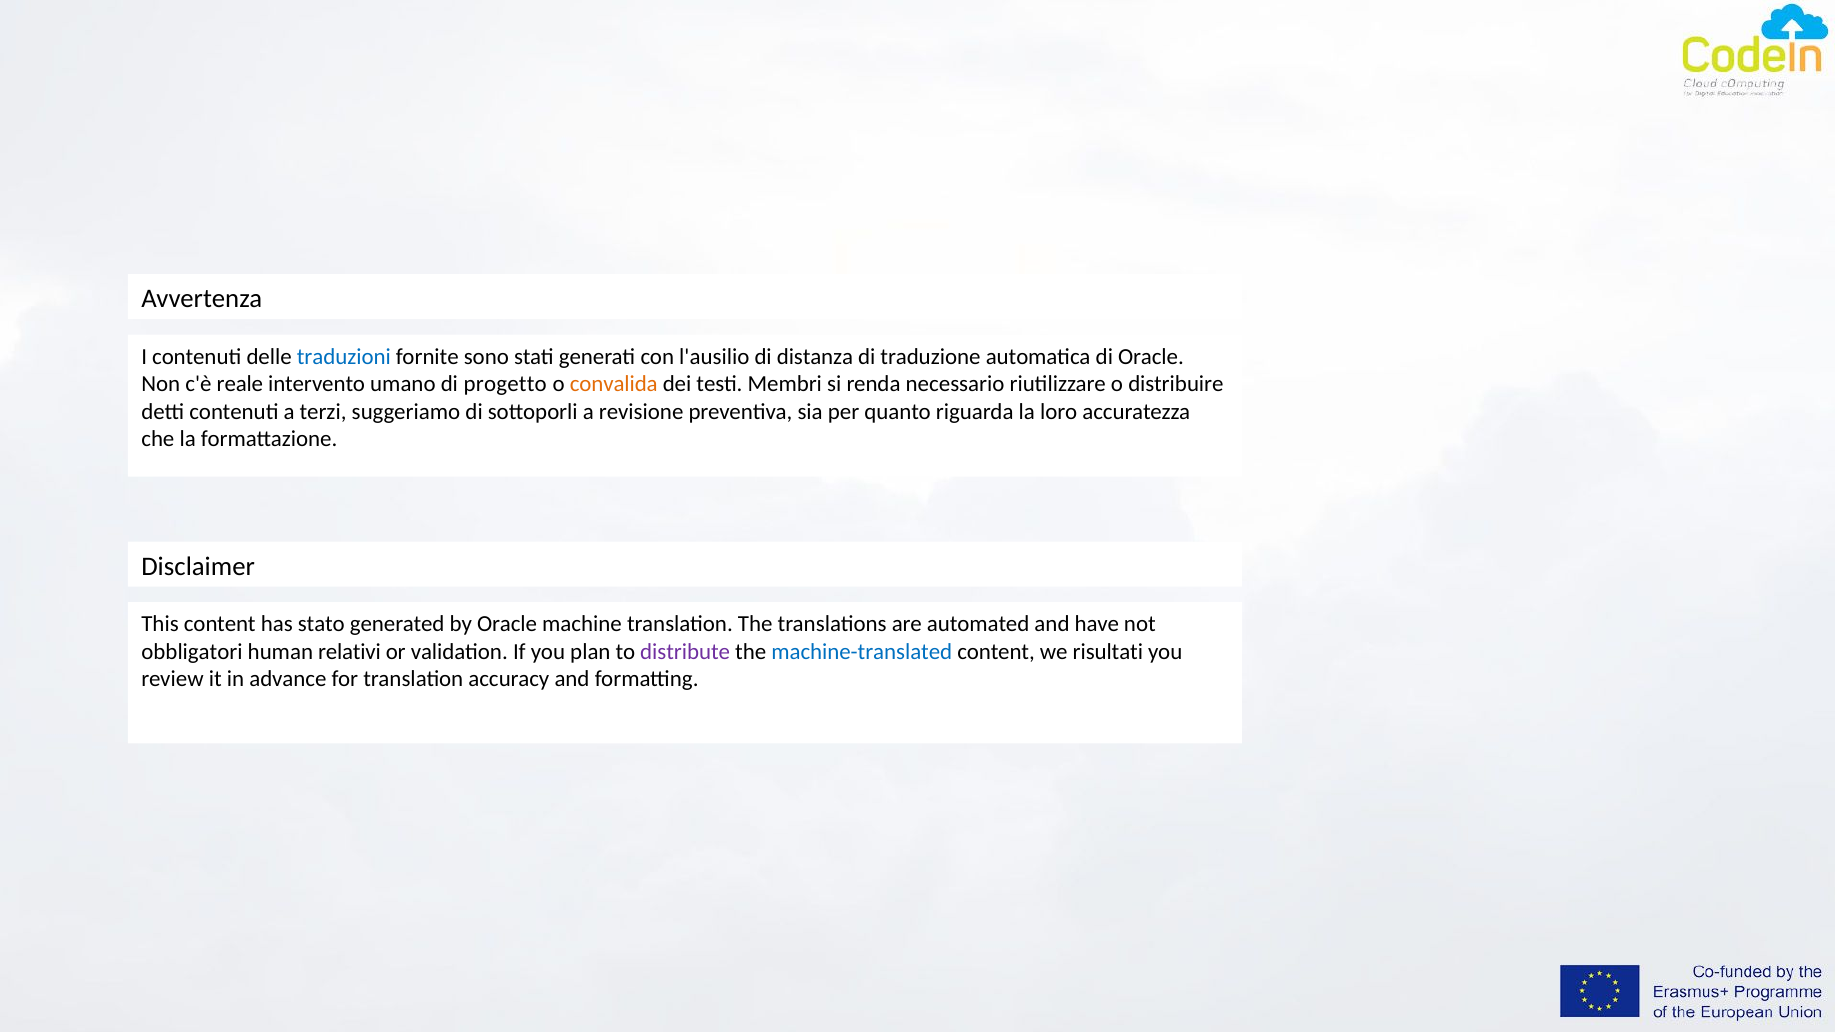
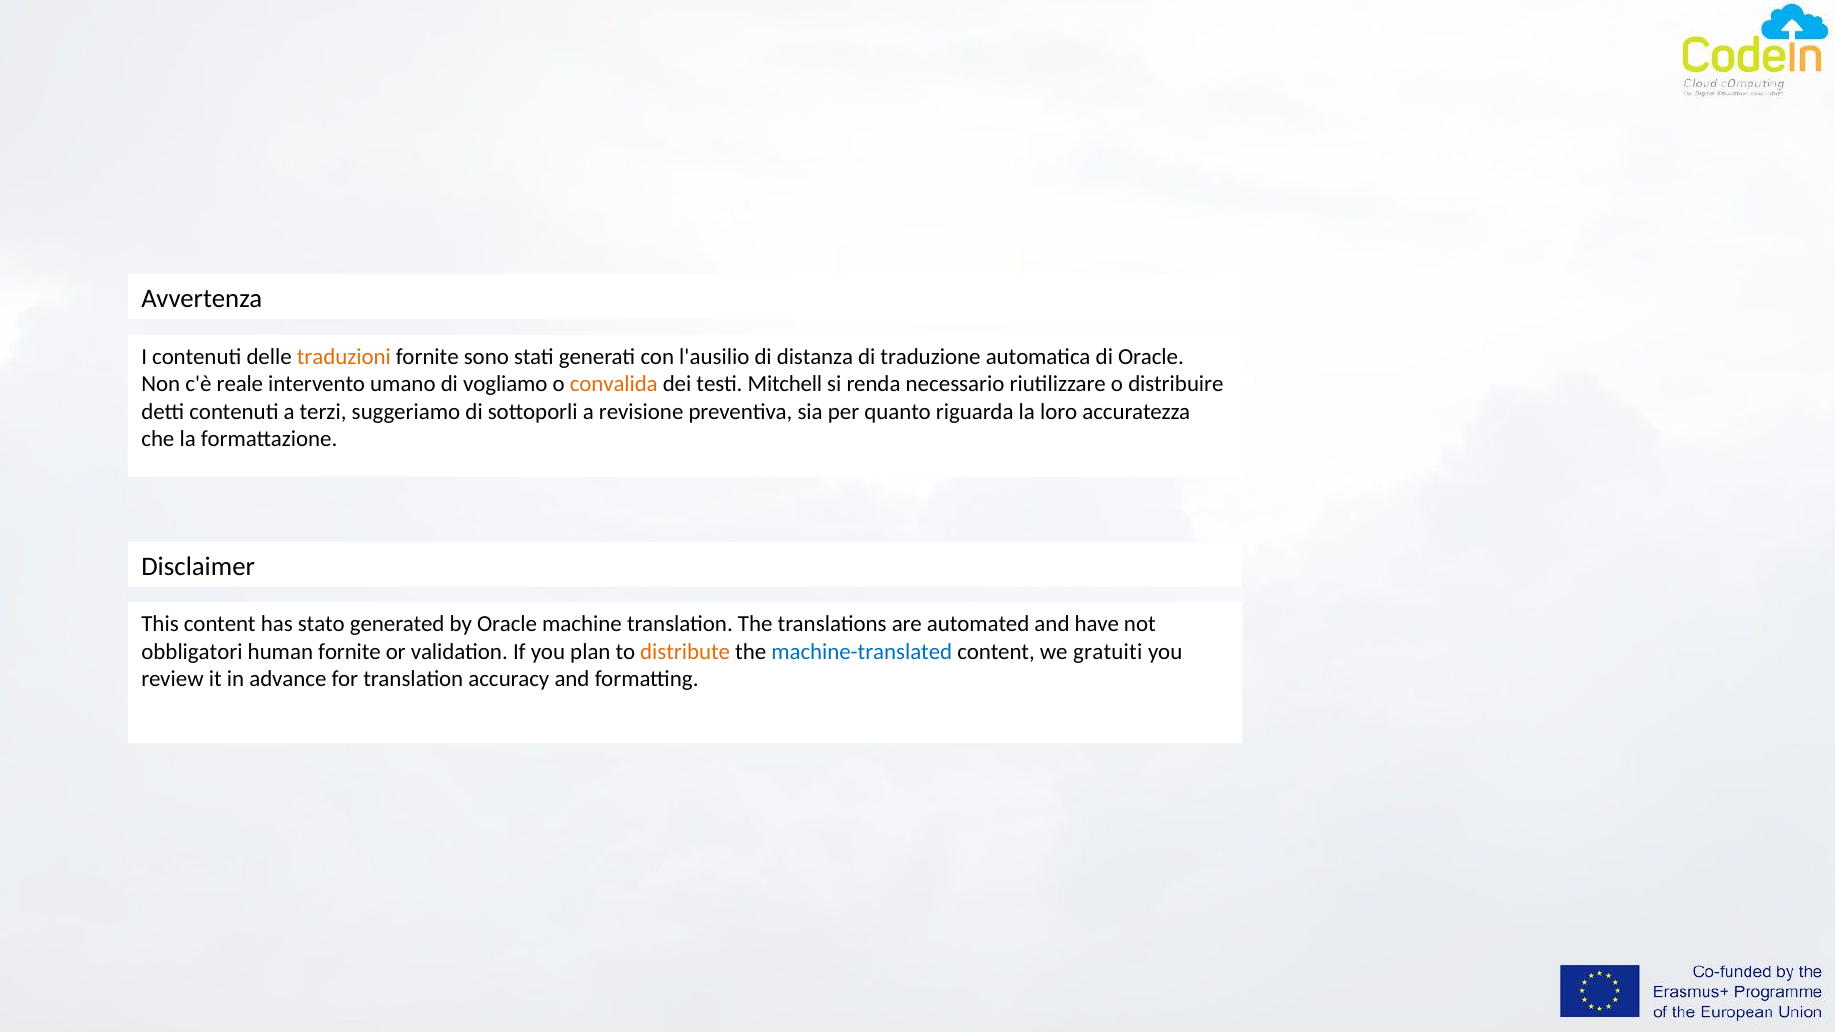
traduzioni colour: blue -> orange
progetto: progetto -> vogliamo
Membri: Membri -> Mitchell
human relativi: relativi -> fornite
distribute colour: purple -> orange
risultati: risultati -> gratuiti
